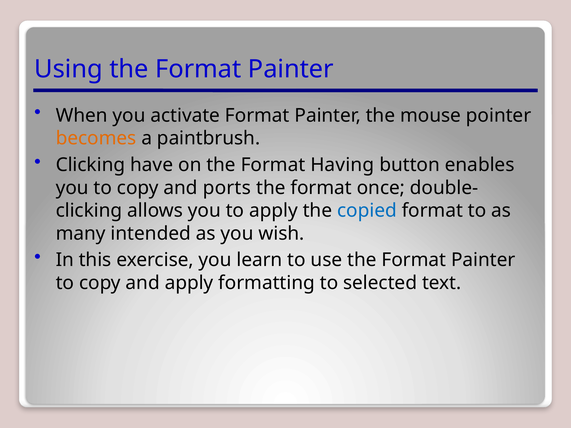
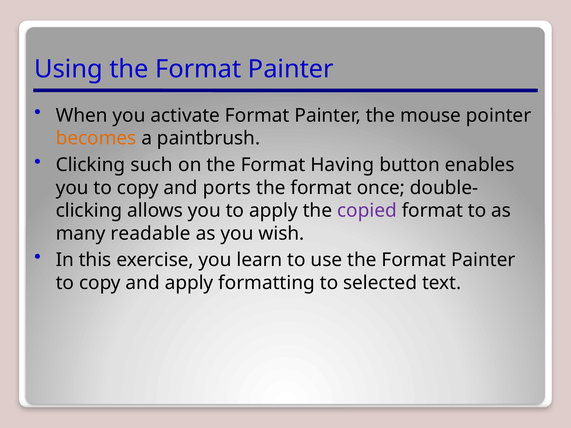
have: have -> such
copied colour: blue -> purple
intended: intended -> readable
